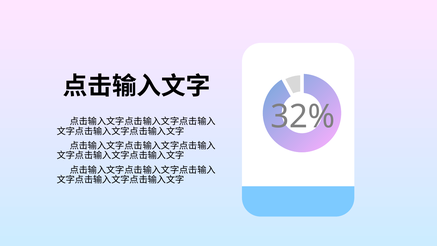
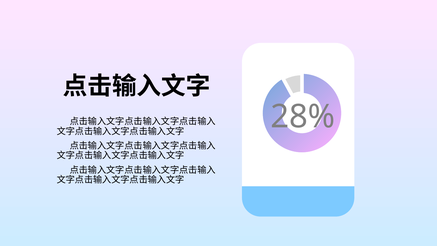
32%: 32% -> 28%
